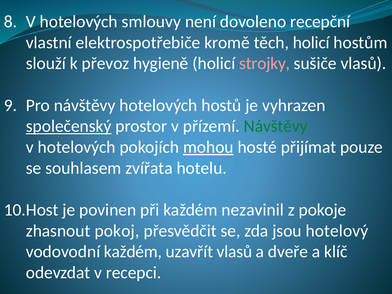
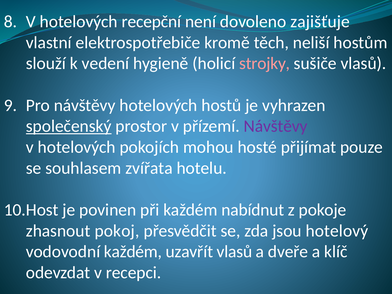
smlouvy: smlouvy -> recepční
recepční: recepční -> zajišťuje
těch holicí: holicí -> neliší
převoz: převoz -> vedení
Návštěvy at (276, 126) colour: green -> purple
mohou underline: present -> none
nezavinil: nezavinil -> nabídnut
